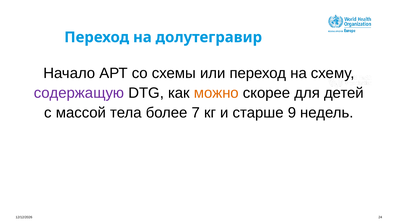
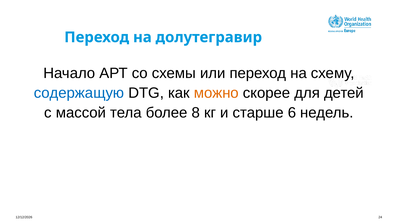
содержащую colour: purple -> blue
7: 7 -> 8
9: 9 -> 6
